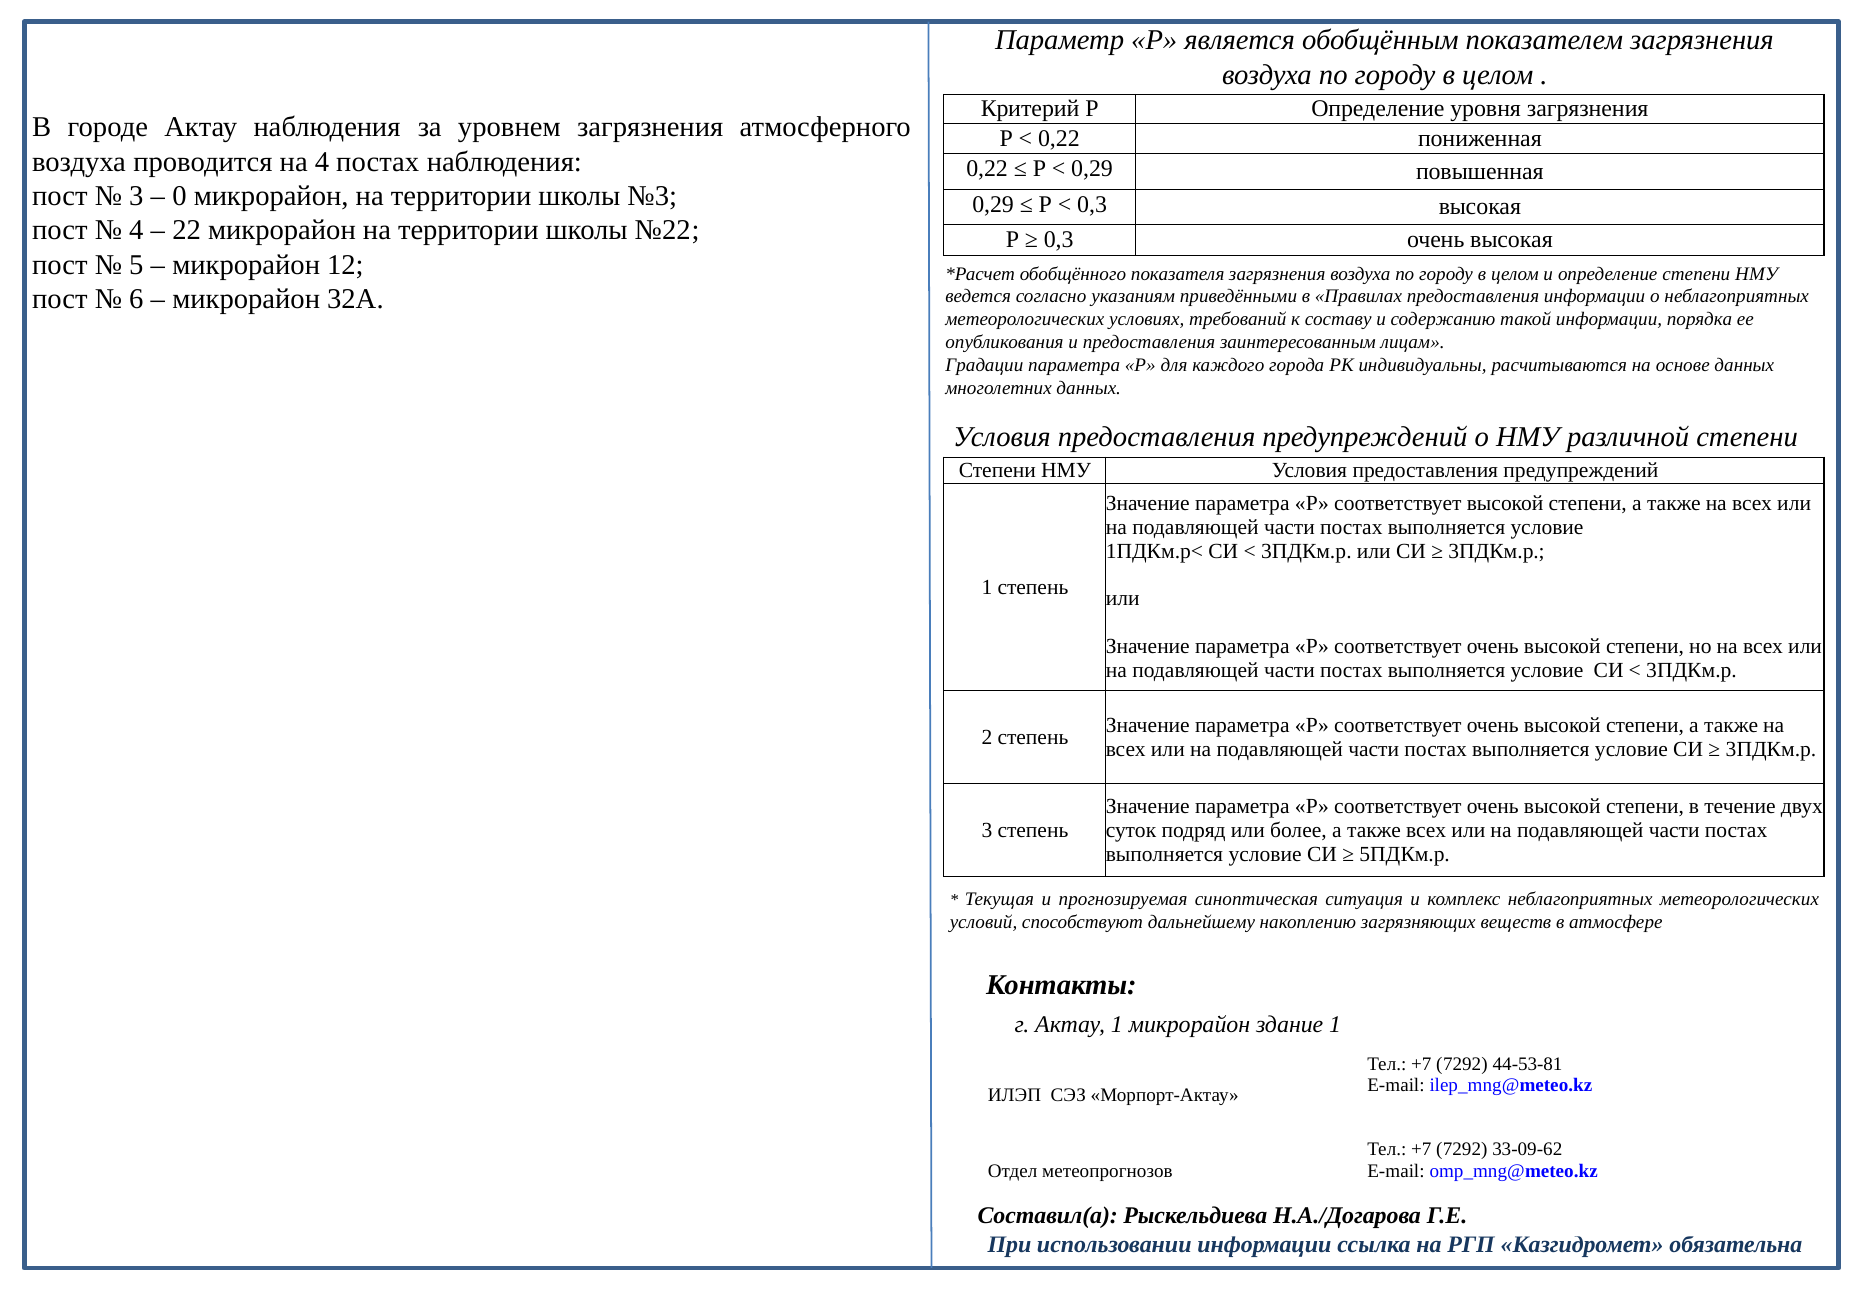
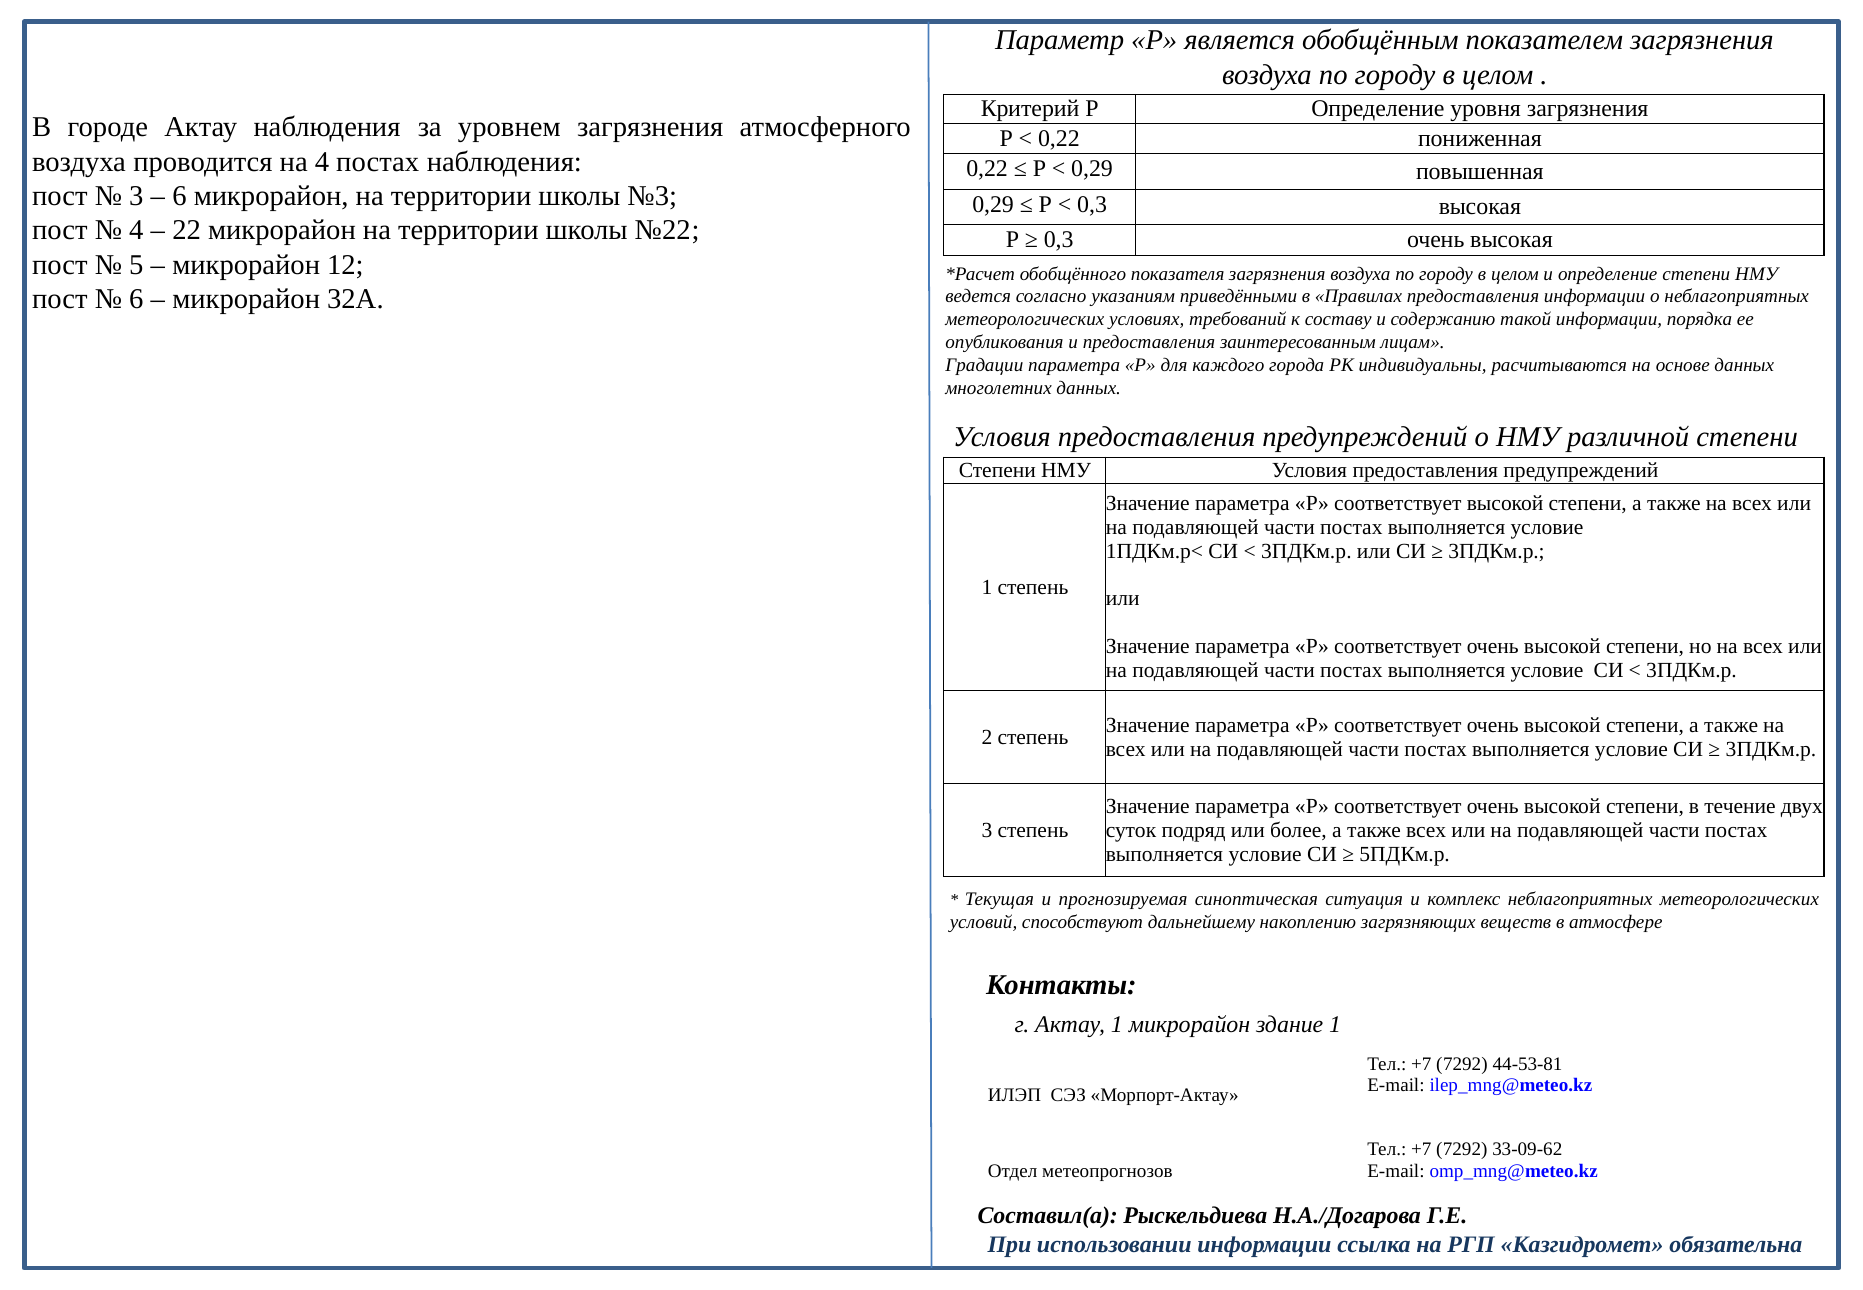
0 at (179, 196): 0 -> 6
